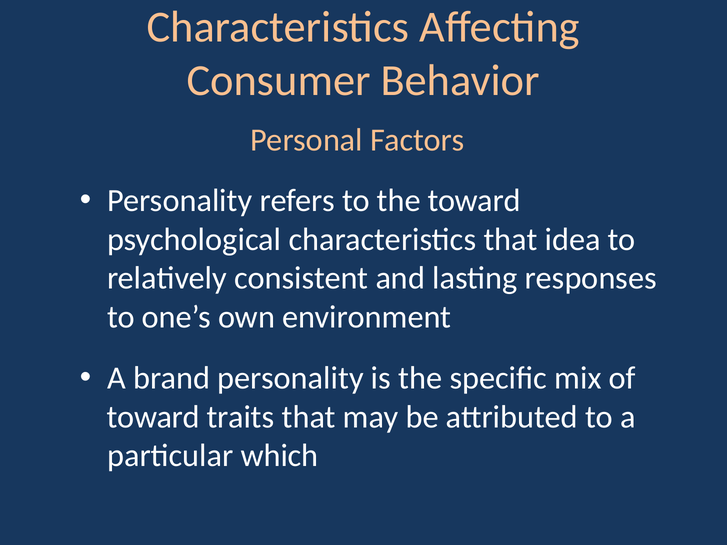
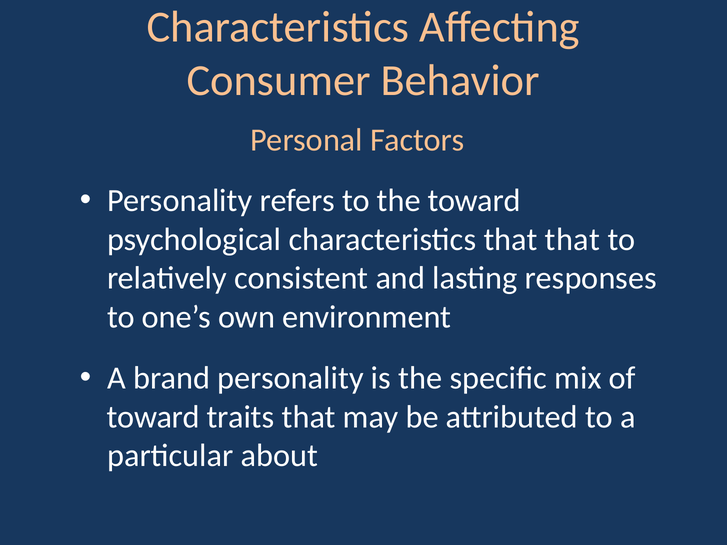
that idea: idea -> that
which: which -> about
